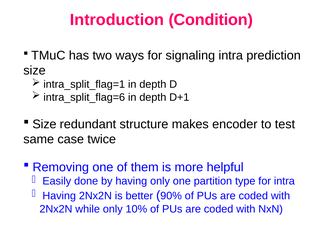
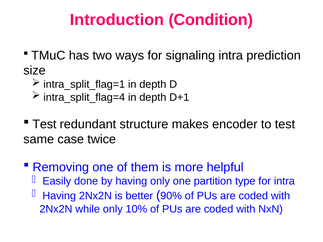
intra_split_flag=6: intra_split_flag=6 -> intra_split_flag=4
Size at (44, 124): Size -> Test
